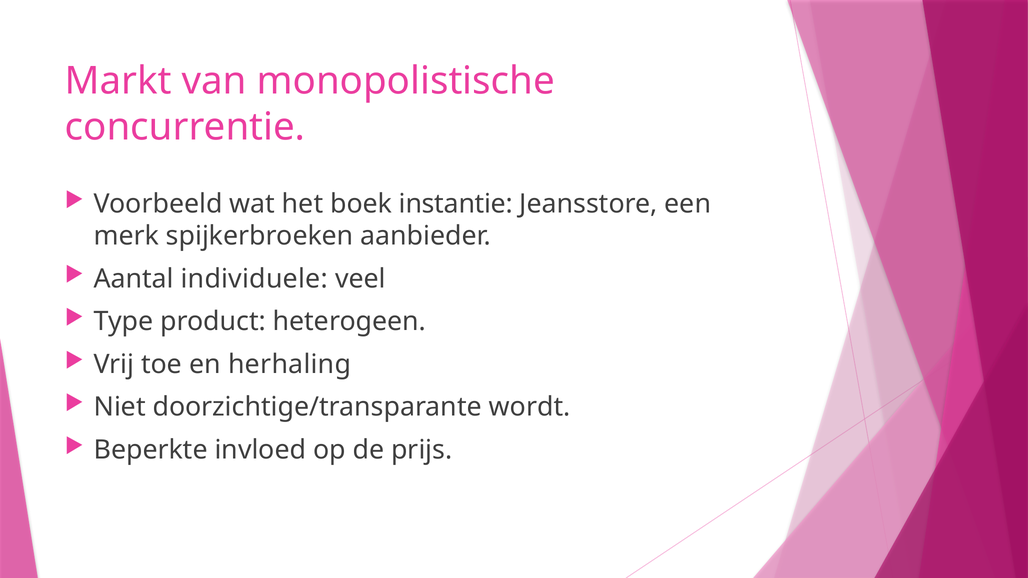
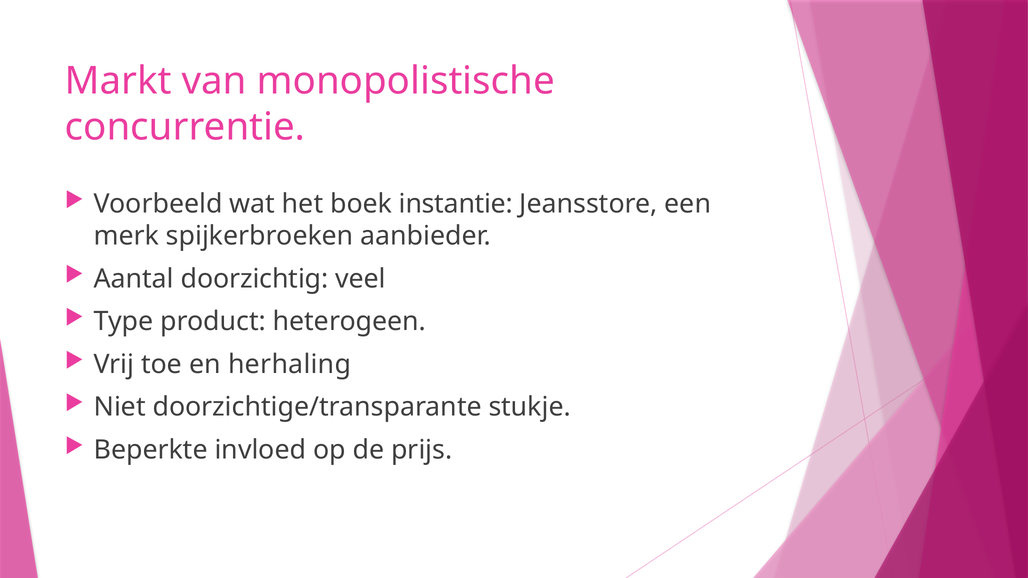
individuele: individuele -> doorzichtig
wordt: wordt -> stukje
